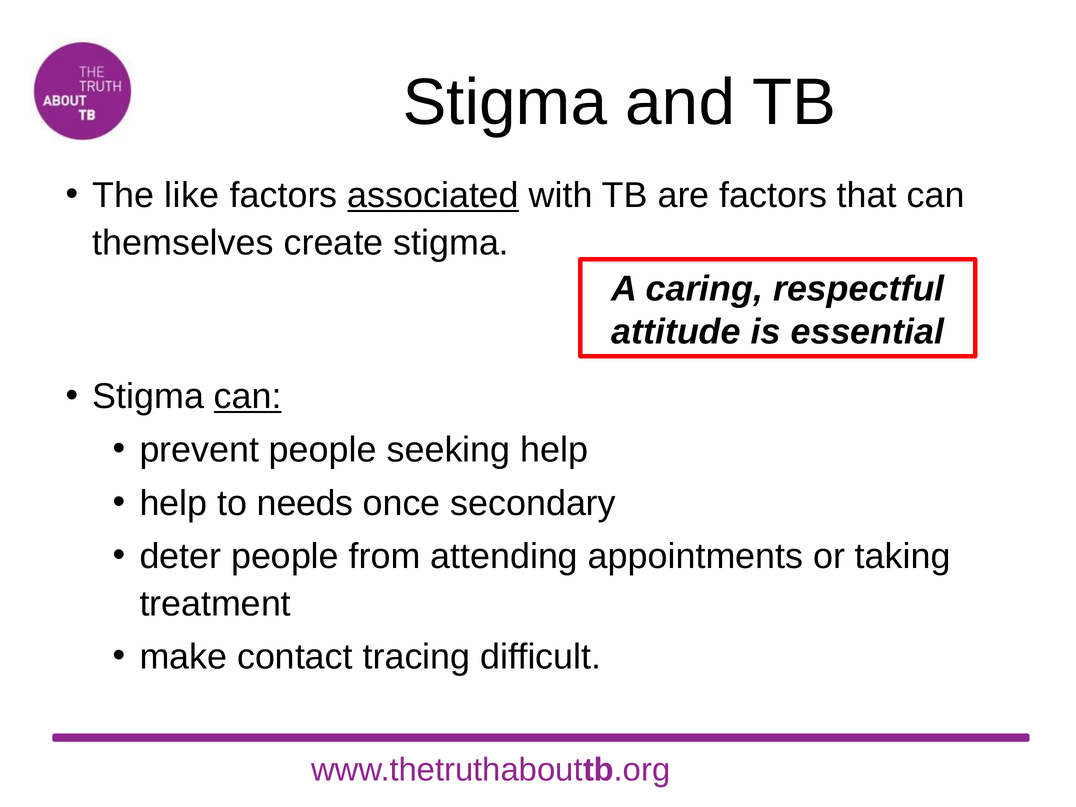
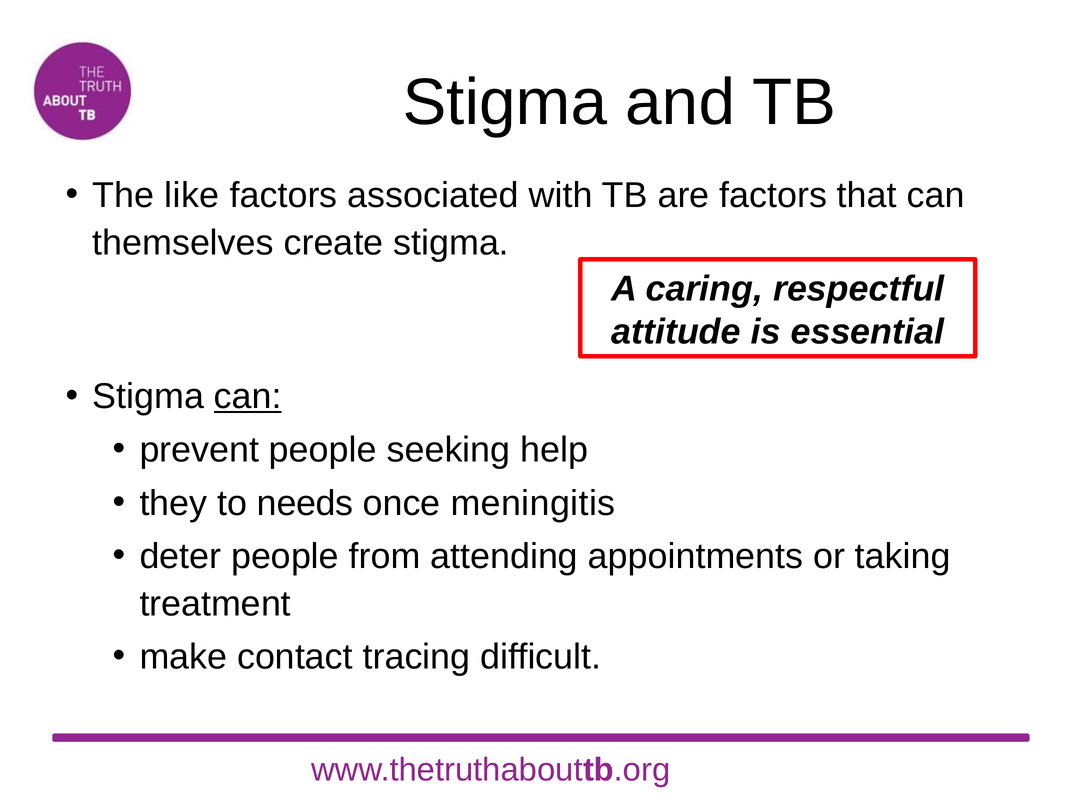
associated underline: present -> none
help at (173, 503): help -> they
secondary: secondary -> meningitis
